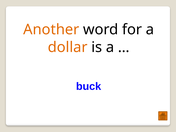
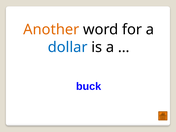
dollar colour: orange -> blue
